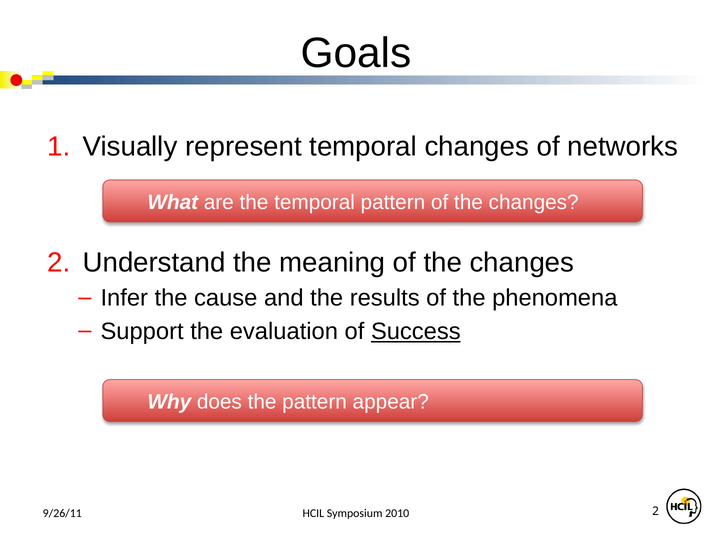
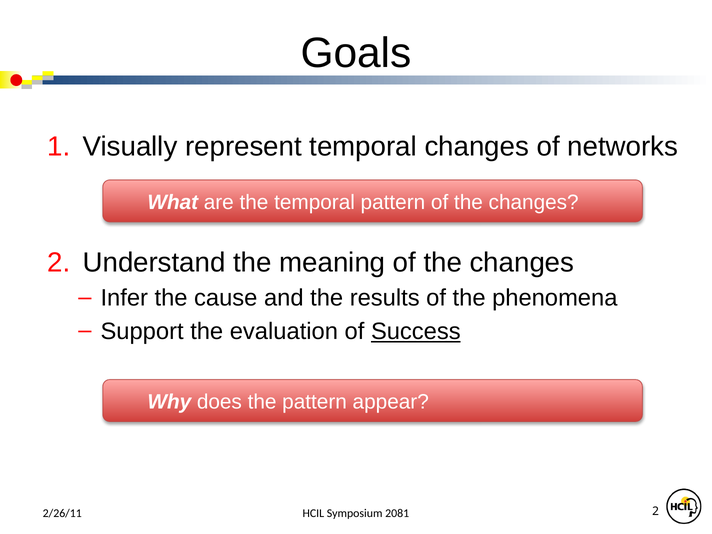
2010: 2010 -> 2081
9/26/11: 9/26/11 -> 2/26/11
